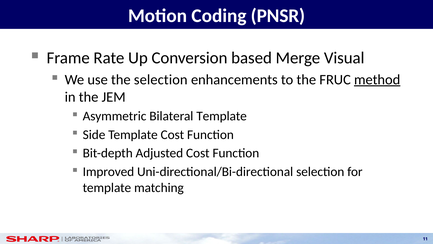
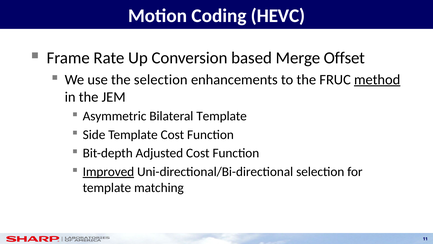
PNSR: PNSR -> HEVC
Visual: Visual -> Offset
Improved underline: none -> present
